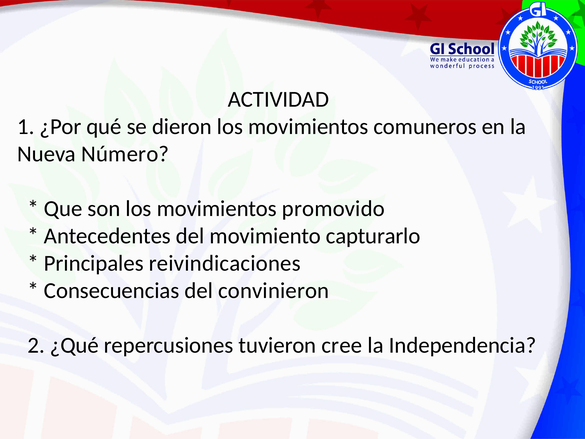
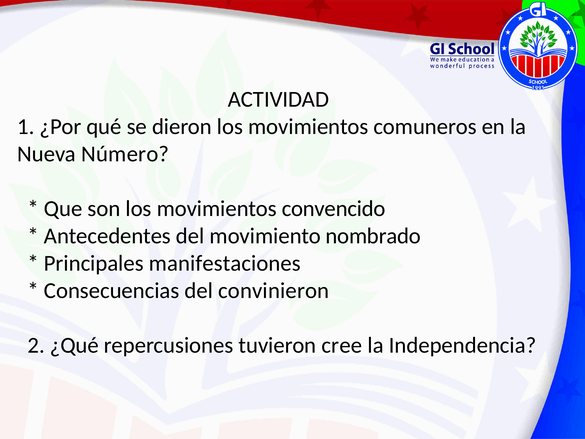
promovido: promovido -> convencido
capturarlo: capturarlo -> nombrado
reivindicaciones: reivindicaciones -> manifestaciones
